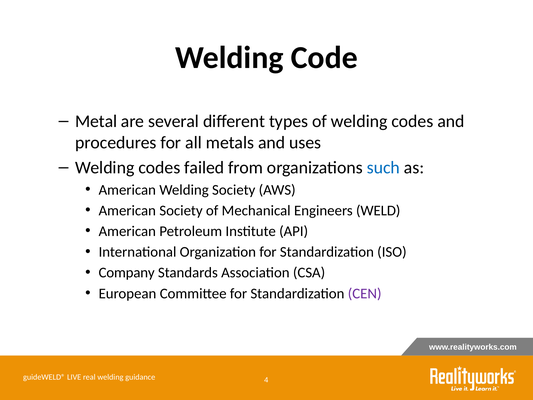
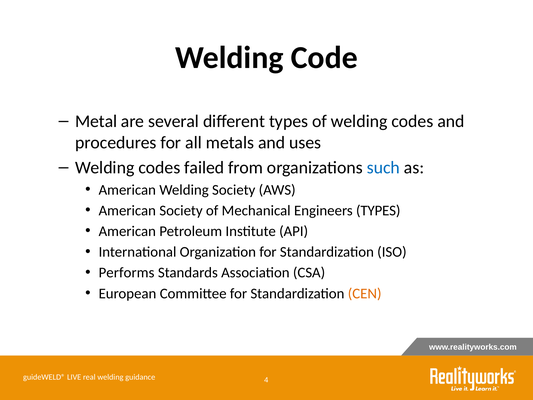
Engineers WELD: WELD -> TYPES
Company: Company -> Performs
CEN colour: purple -> orange
